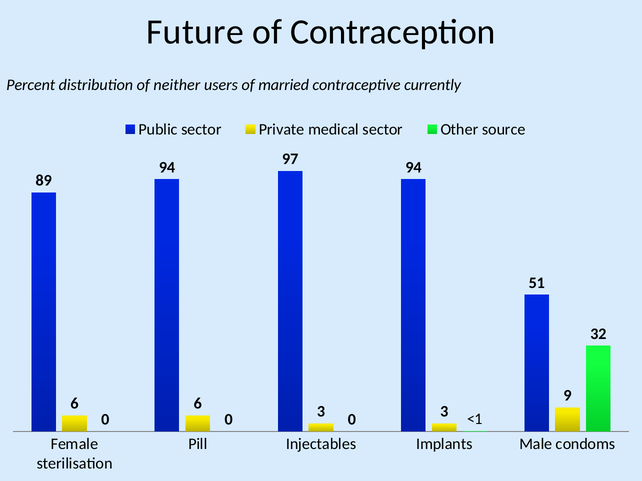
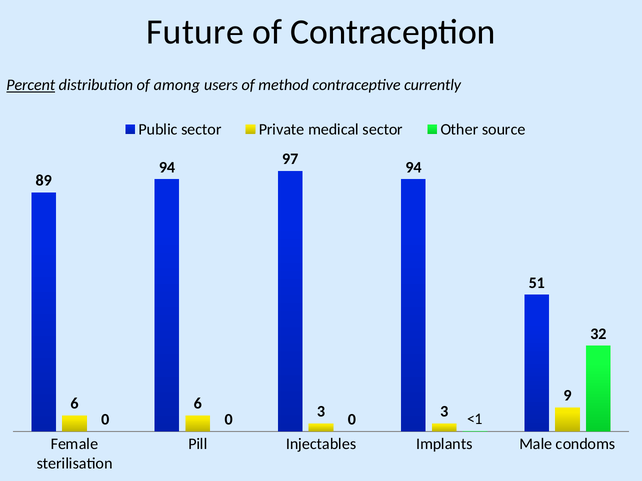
Percent underline: none -> present
neither: neither -> among
married: married -> method
